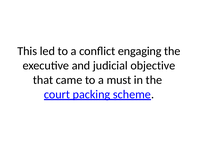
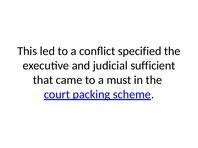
engaging: engaging -> specified
objective: objective -> sufficient
